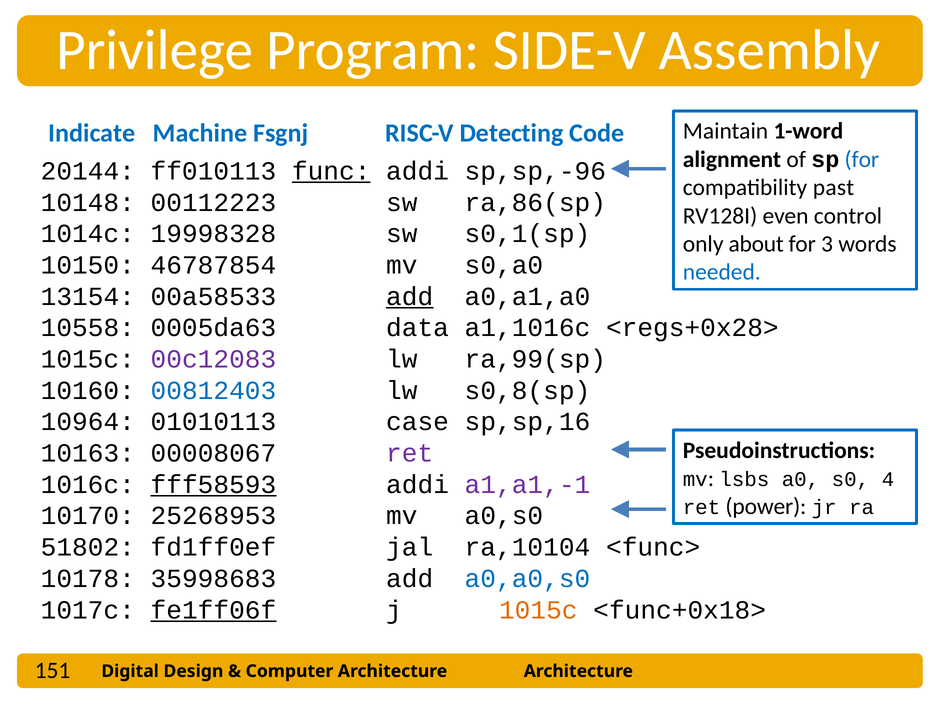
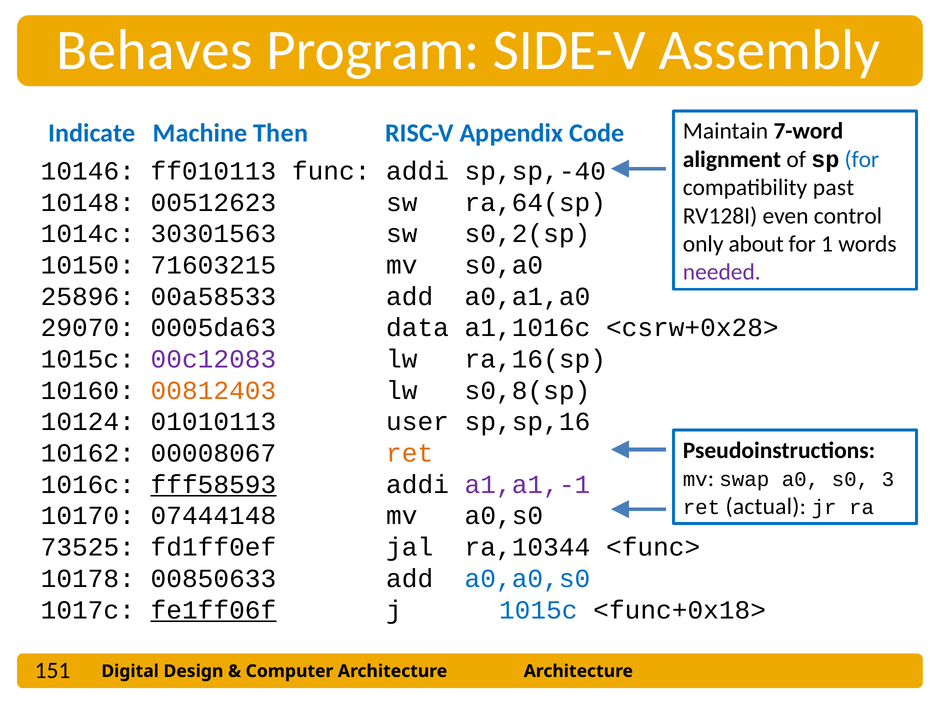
Privilege: Privilege -> Behaves
Fsgnj: Fsgnj -> Then
Detecting: Detecting -> Appendix
1-word: 1-word -> 7-word
20144: 20144 -> 10146
func underline: present -> none
sp,sp,-96: sp,sp,-96 -> sp,sp,-40
00112223: 00112223 -> 00512623
ra,86(sp: ra,86(sp -> ra,64(sp
19998328: 19998328 -> 30301563
s0,1(sp: s0,1(sp -> s0,2(sp
3: 3 -> 1
46787854: 46787854 -> 71603215
needed colour: blue -> purple
13154: 13154 -> 25896
add at (410, 296) underline: present -> none
10558: 10558 -> 29070
<regs+0x28>: <regs+0x28> -> <csrw+0x28>
ra,99(sp: ra,99(sp -> ra,16(sp
00812403 colour: blue -> orange
10964: 10964 -> 10124
case: case -> user
10163: 10163 -> 10162
ret at (410, 453) colour: purple -> orange
lsbs: lsbs -> swap
4: 4 -> 3
power: power -> actual
25268953: 25268953 -> 07444148
51802: 51802 -> 73525
ra,10104: ra,10104 -> ra,10344
35998683: 35998683 -> 00850633
1015c at (538, 610) colour: orange -> blue
